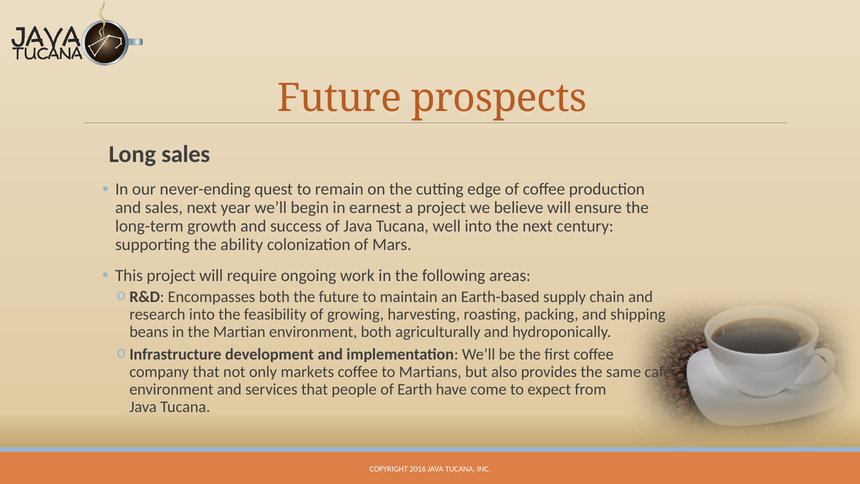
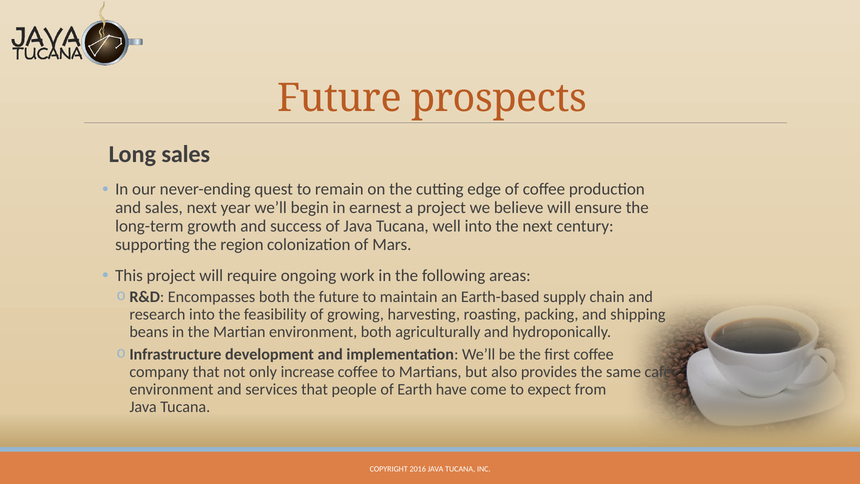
ability: ability -> region
markets: markets -> increase
